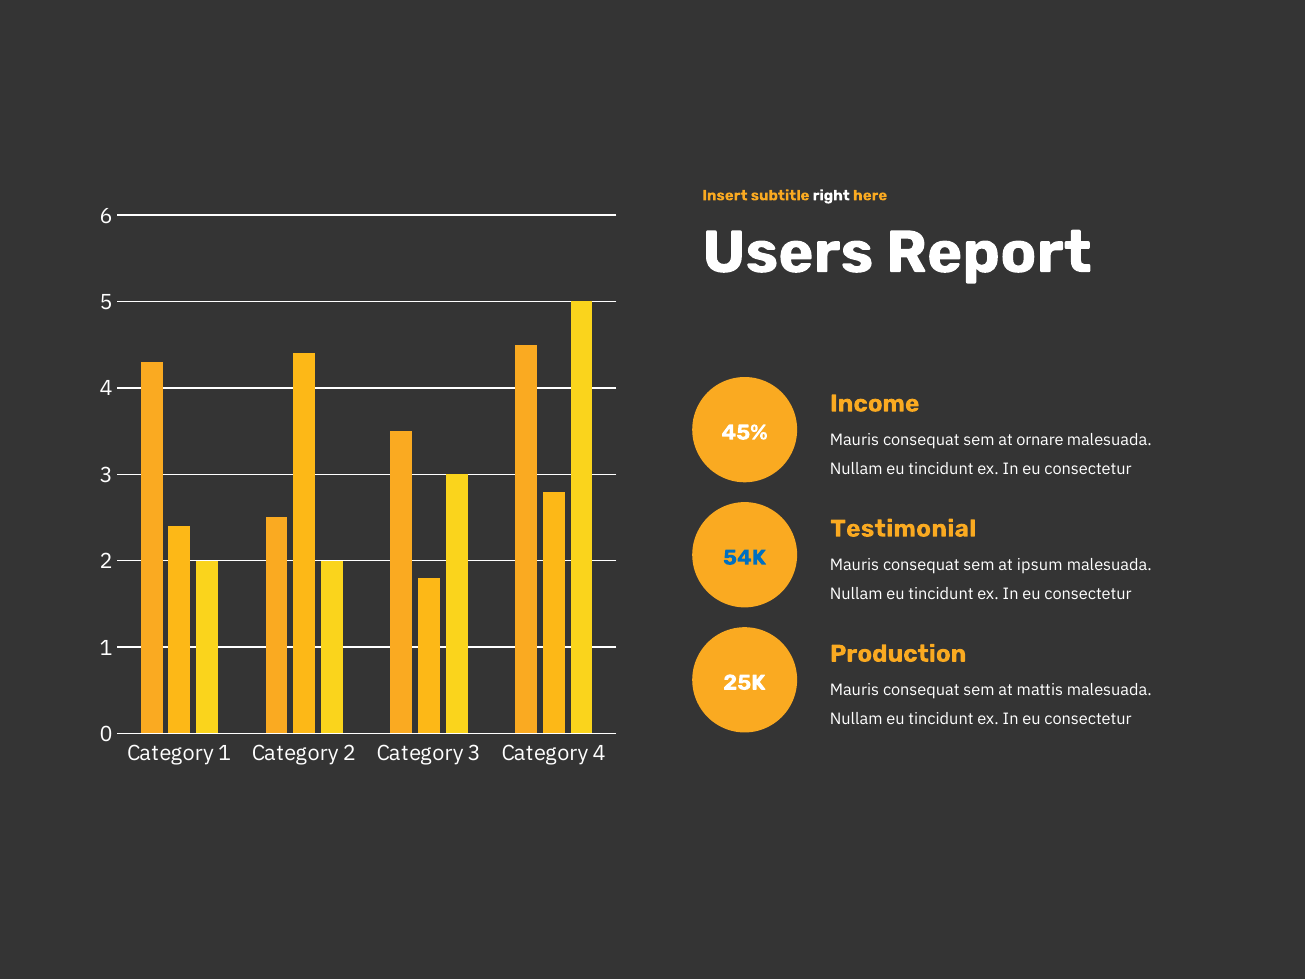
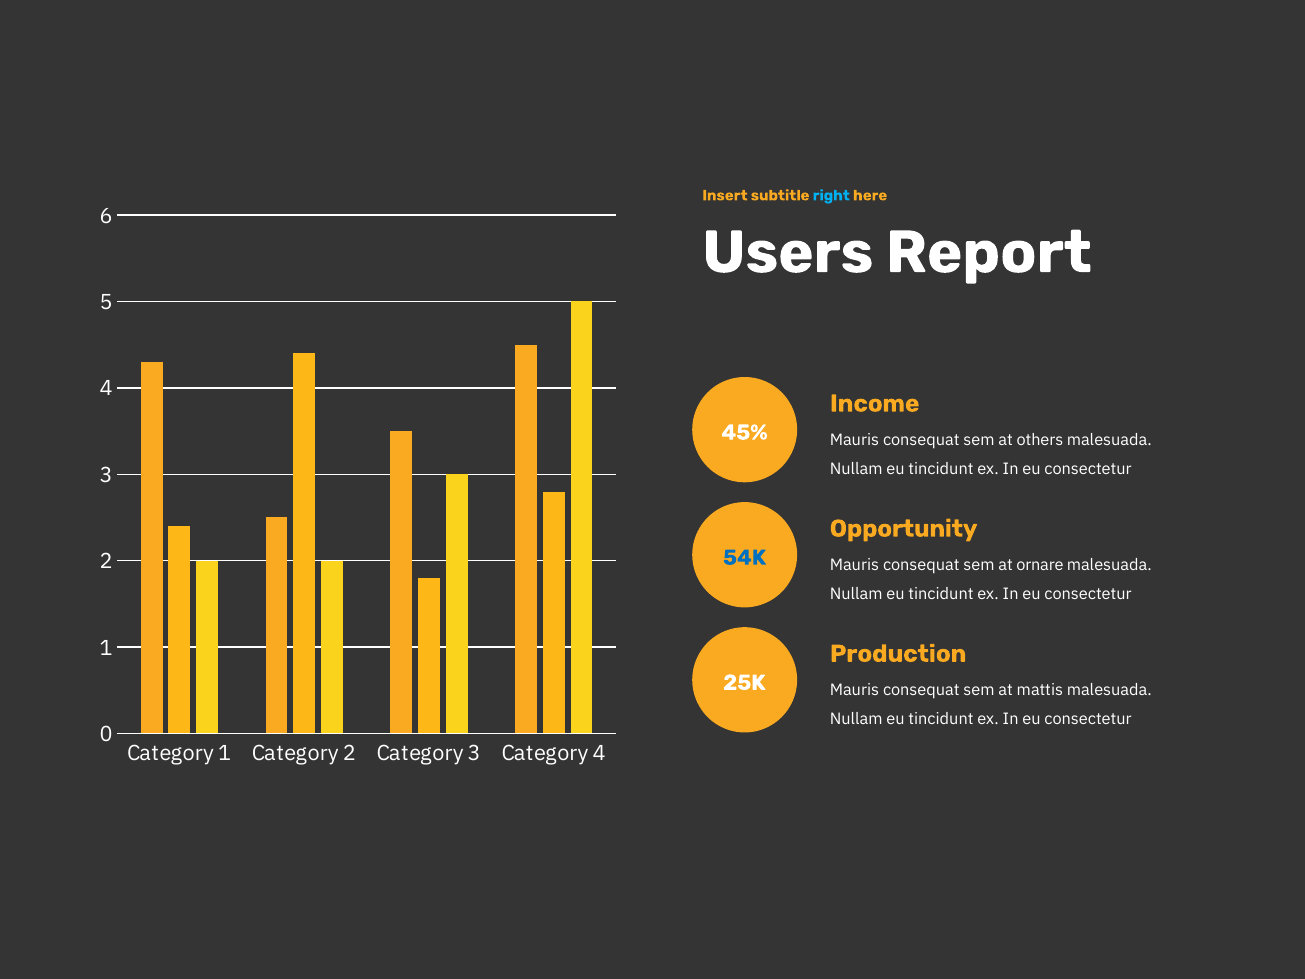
right colour: white -> light blue
ornare: ornare -> others
Testimonial: Testimonial -> Opportunity
ipsum: ipsum -> ornare
